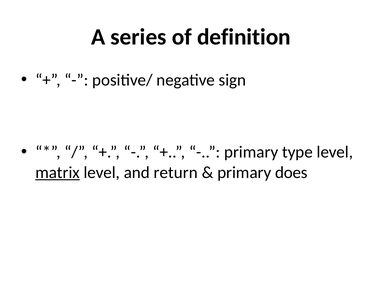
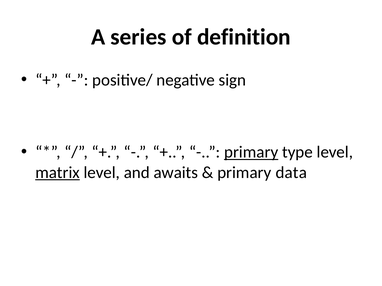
primary at (251, 152) underline: none -> present
return: return -> awaits
does: does -> data
